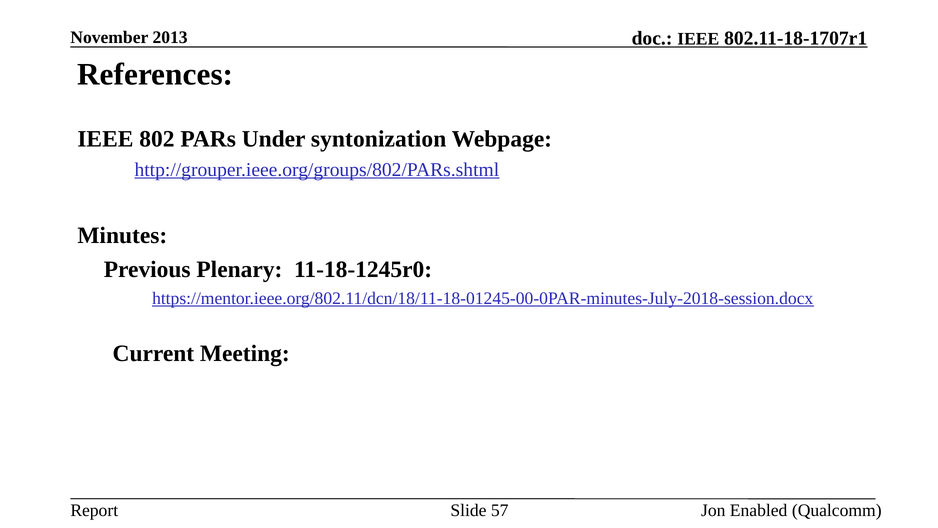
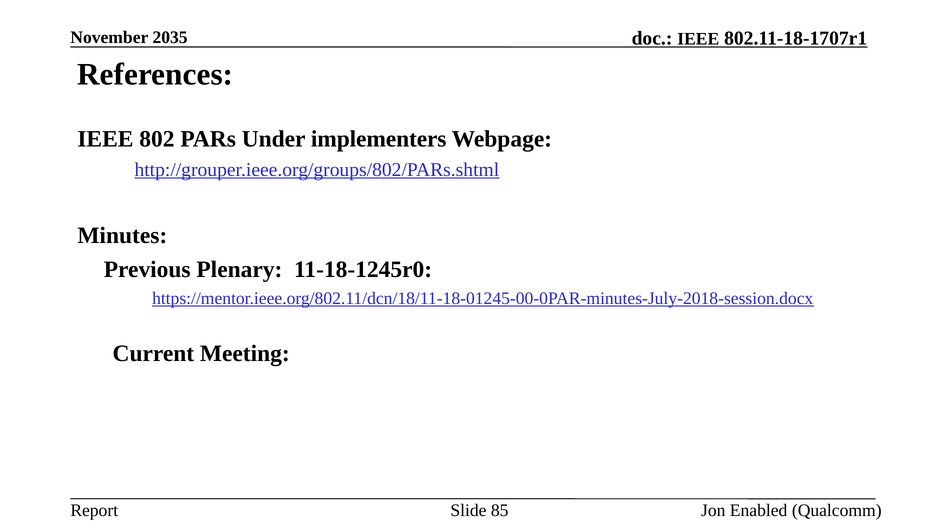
2013: 2013 -> 2035
syntonization: syntonization -> implementers
57: 57 -> 85
